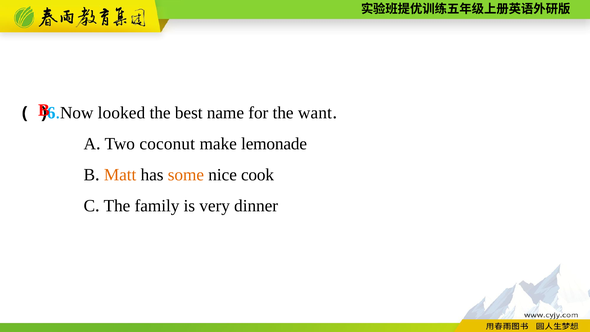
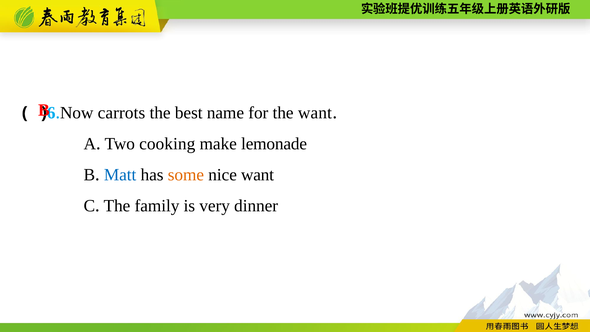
looked: looked -> carrots
coconut: coconut -> cooking
Matt colour: orange -> blue
nice cook: cook -> want
